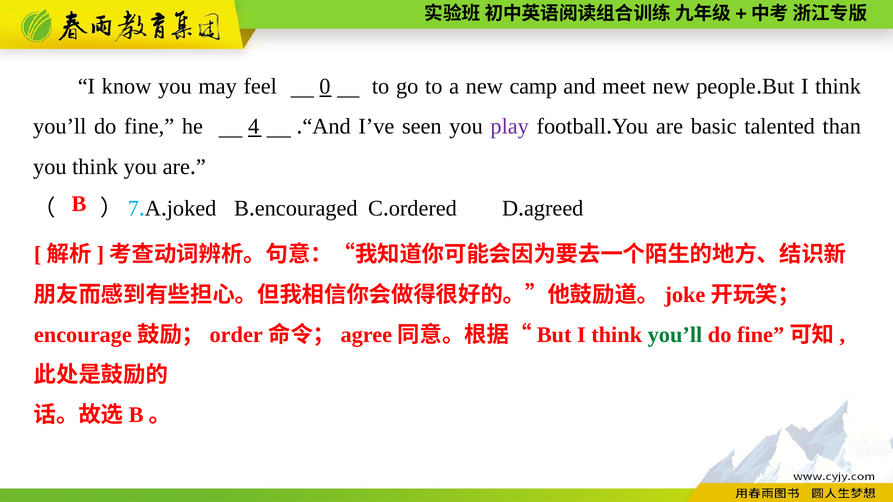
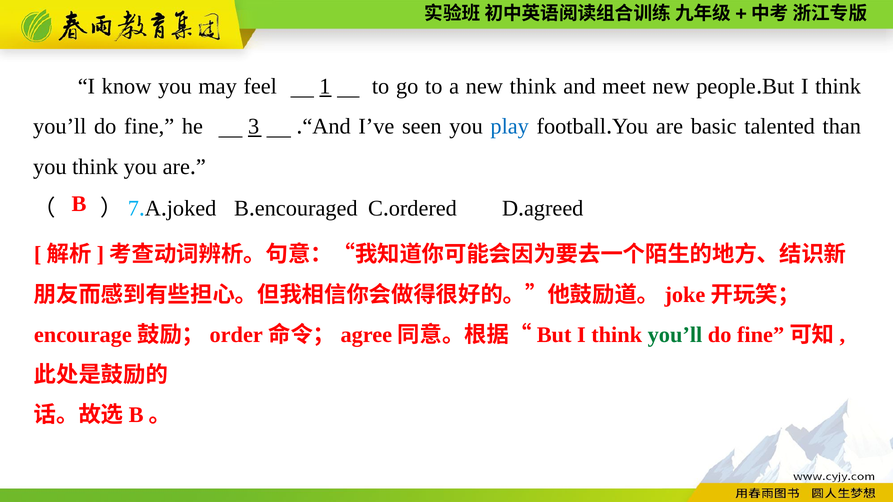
0: 0 -> 1
new camp: camp -> think
4: 4 -> 3
play colour: purple -> blue
